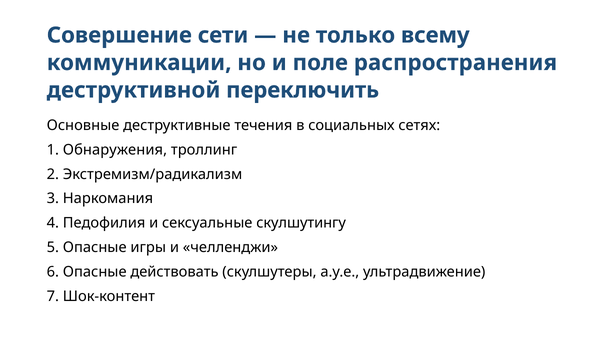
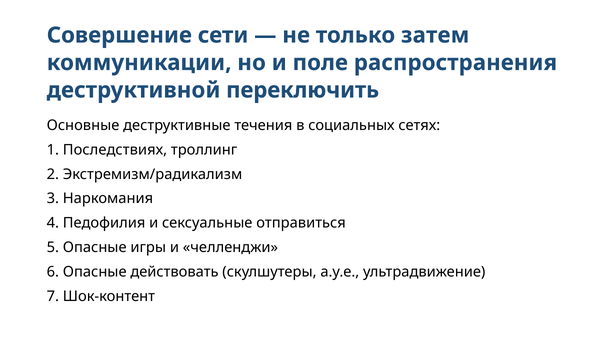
всему: всему -> затем
Обнаружения: Обнаружения -> Последствиях
скулшутингу: скулшутингу -> отправиться
